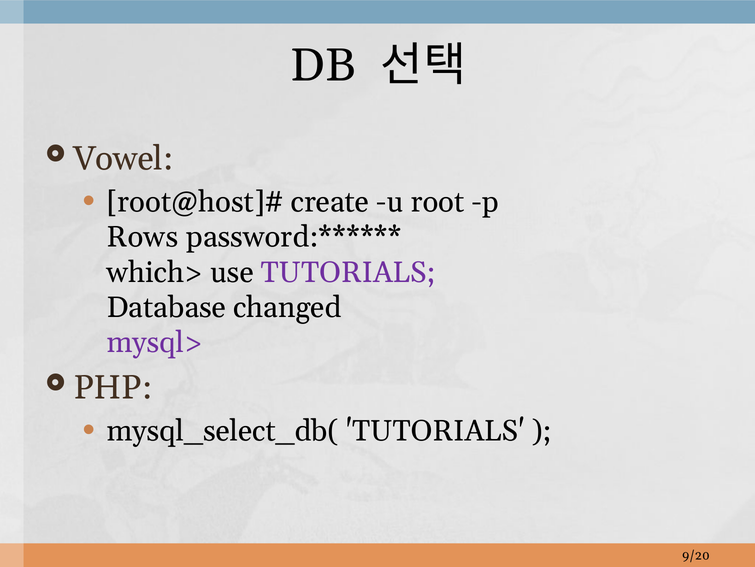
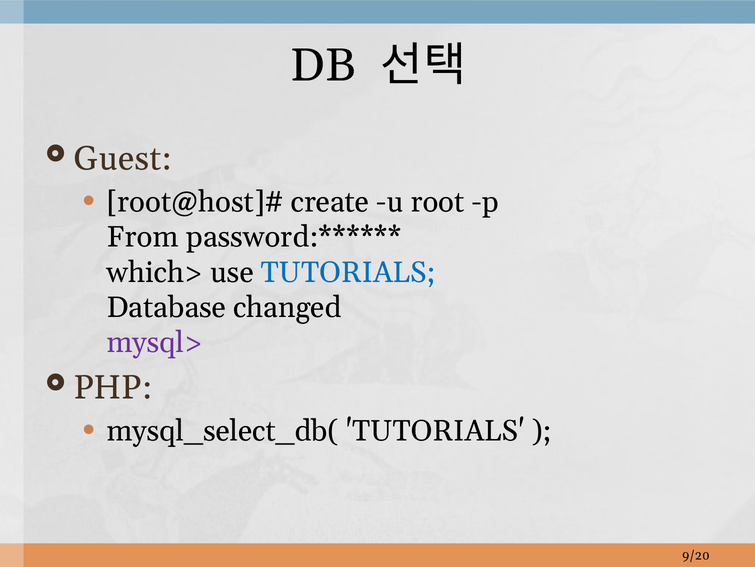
Vowel: Vowel -> Guest
Rows: Rows -> From
TUTORIALS at (348, 272) colour: purple -> blue
